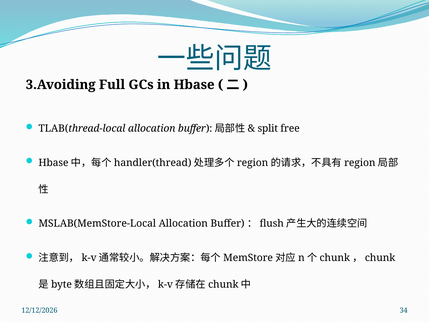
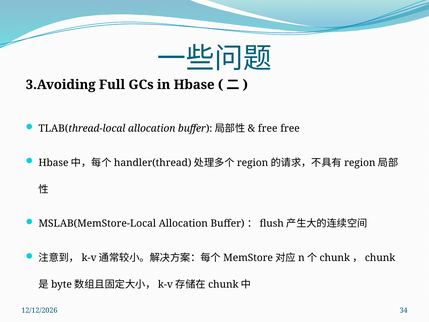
split at (268, 128): split -> free
